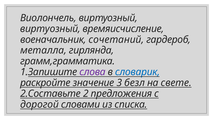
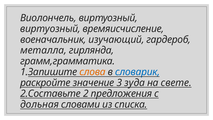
сочетаний: сочетаний -> изучающий
слова colour: purple -> orange
безл: безл -> зуда
дорогой: дорогой -> дольная
